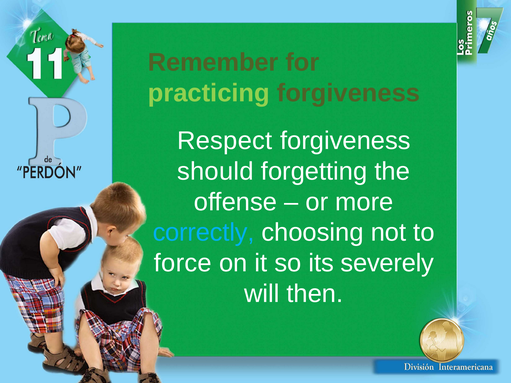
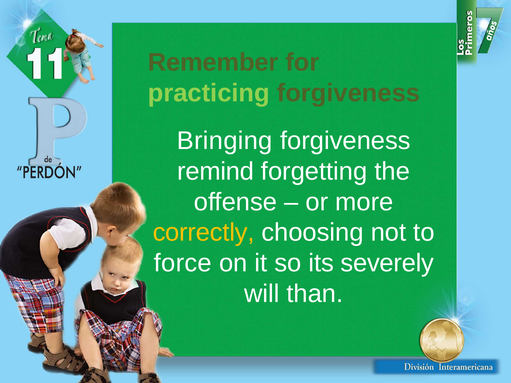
Respect: Respect -> Bringing
should: should -> remind
correctly colour: light blue -> yellow
then: then -> than
